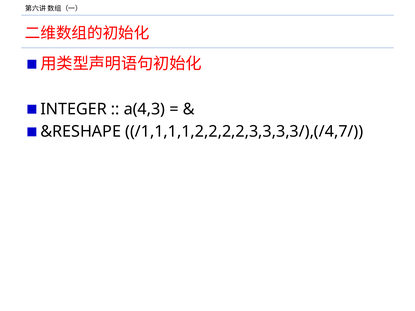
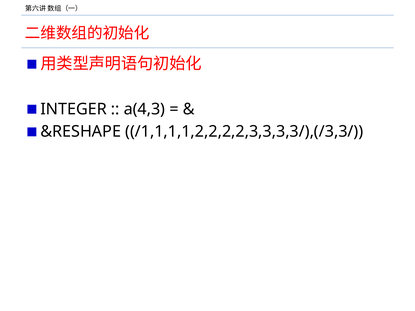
/1,1,1,1,2,2,2,2,3,3,3,3/),(/4,7/: /1,1,1,1,2,2,2,2,3,3,3,3/),(/4,7/ -> /1,1,1,1,2,2,2,2,3,3,3,3/),(/3,3/
